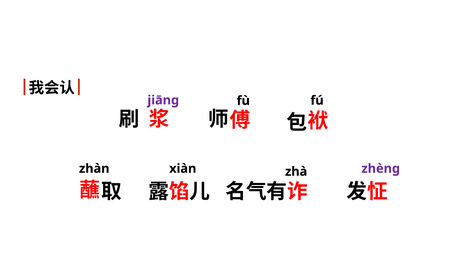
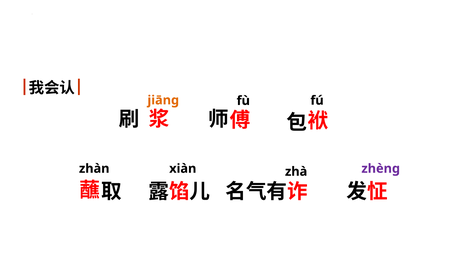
jiāng colour: purple -> orange
